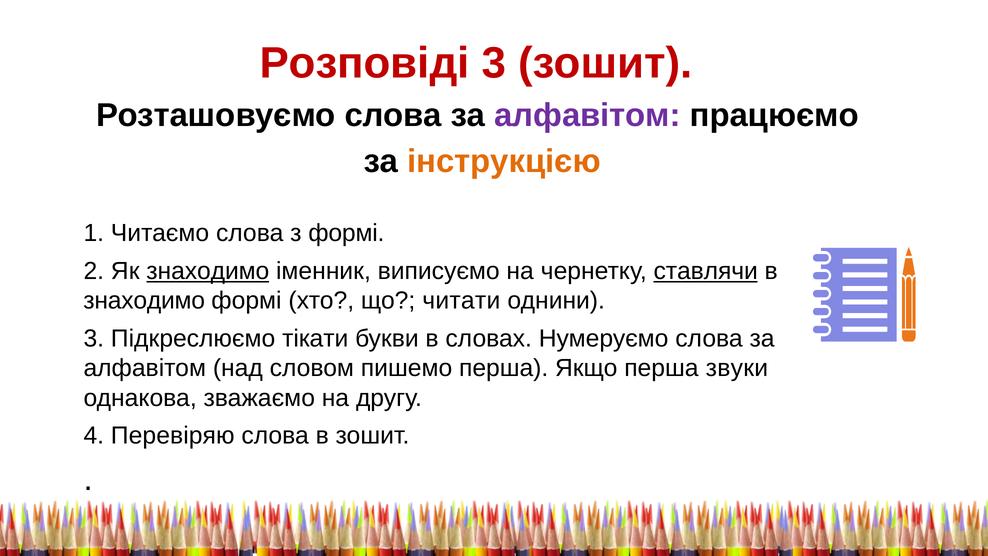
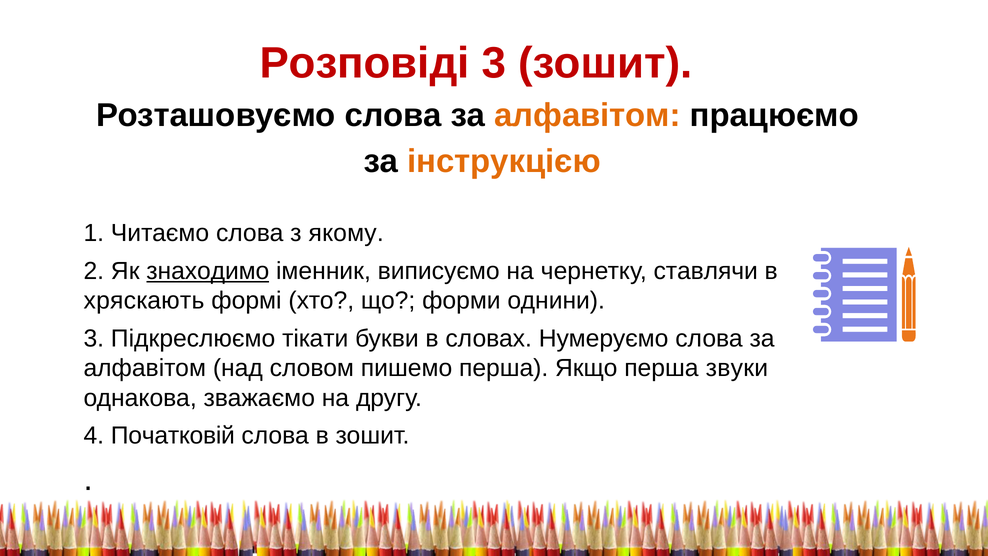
алфавітом at (587, 115) colour: purple -> orange
з формі: формі -> якому
ставлячи underline: present -> none
знаходимо at (144, 301): знаходимо -> хряскають
читати: читати -> форми
Перевіряю: Перевіряю -> Початковій
